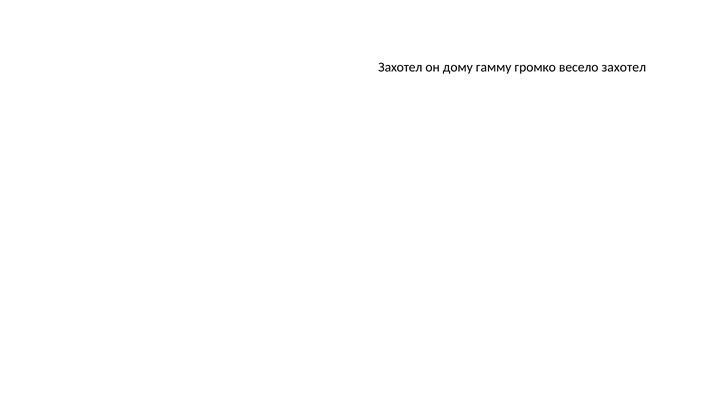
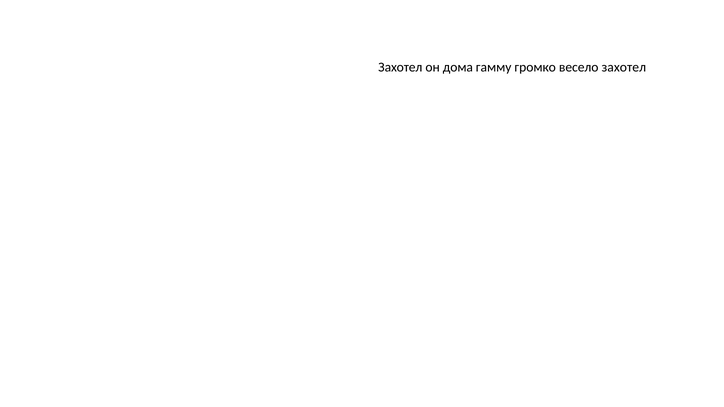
дому: дому -> дома
